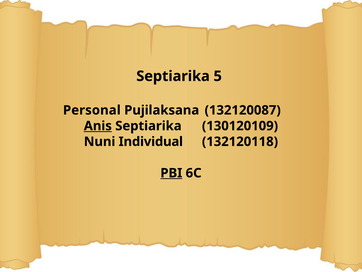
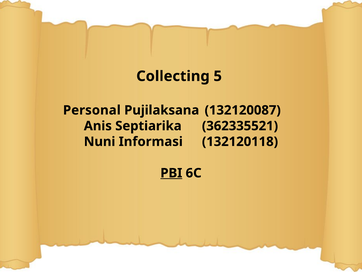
Septiarika at (173, 76): Septiarika -> Collecting
Anis underline: present -> none
130120109: 130120109 -> 362335521
Individual: Individual -> Informasi
